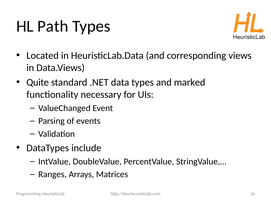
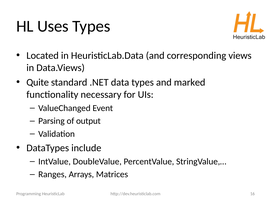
Path: Path -> Uses
events: events -> output
